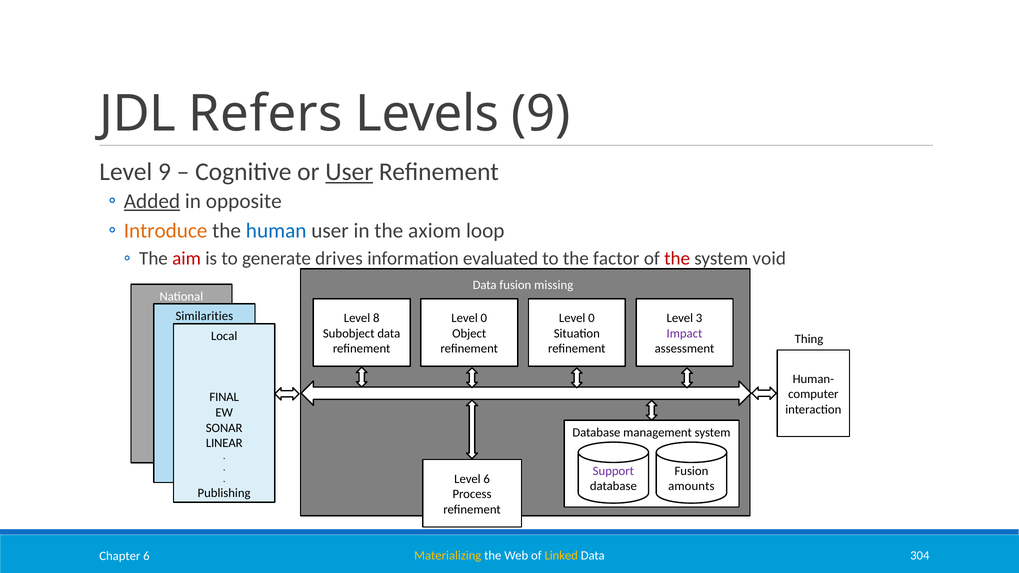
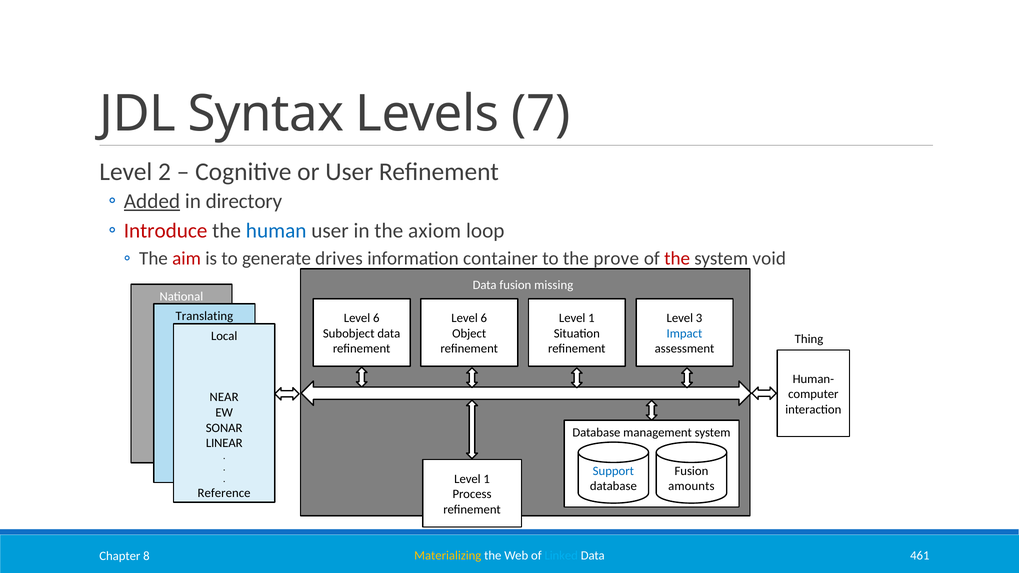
Refers: Refers -> Syntax
Levels 9: 9 -> 7
Level 9: 9 -> 2
User at (349, 172) underline: present -> none
opposite: opposite -> directory
Introduce colour: orange -> red
evaluated: evaluated -> container
factor: factor -> prove
Similarities: Similarities -> Translating
8 at (376, 318): 8 -> 6
0 at (484, 318): 0 -> 6
0 at (591, 318): 0 -> 1
Impact colour: purple -> blue
FINAL: FINAL -> NEAR
Support colour: purple -> blue
6 at (487, 479): 6 -> 1
Publishing: Publishing -> Reference
Linked colour: yellow -> light blue
304: 304 -> 461
Chapter 6: 6 -> 8
